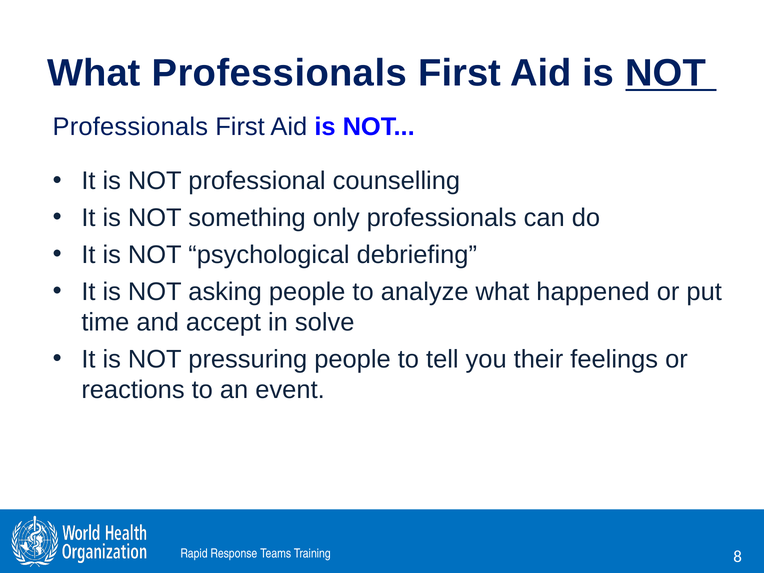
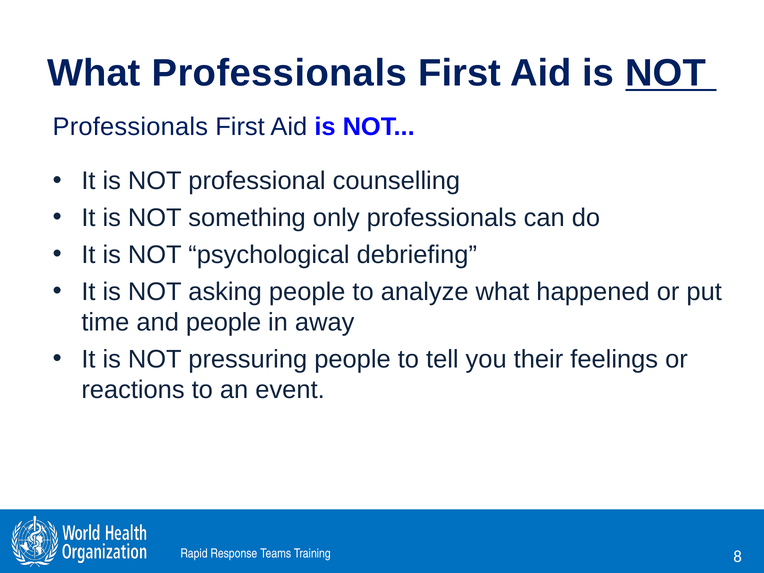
and accept: accept -> people
solve: solve -> away
